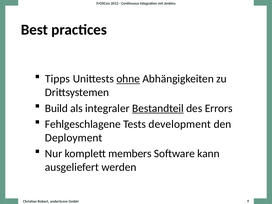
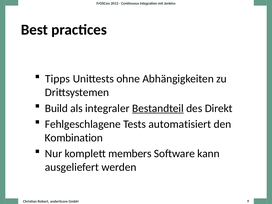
ohne underline: present -> none
Errors: Errors -> Direkt
development: development -> automatisiert
Deployment: Deployment -> Kombination
